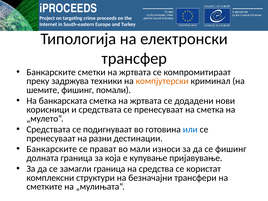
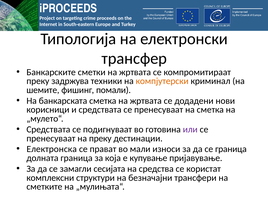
или colour: blue -> purple
на разни: разни -> преку
Банкарските at (52, 149): Банкарските -> Електронска
се фишинг: фишинг -> граница
замагли граница: граница -> сесијата
